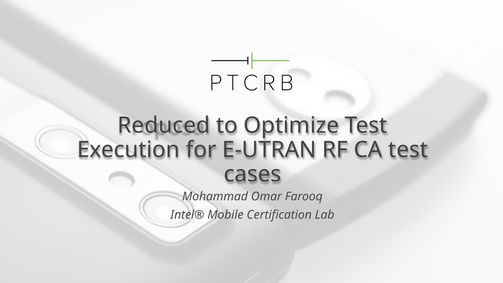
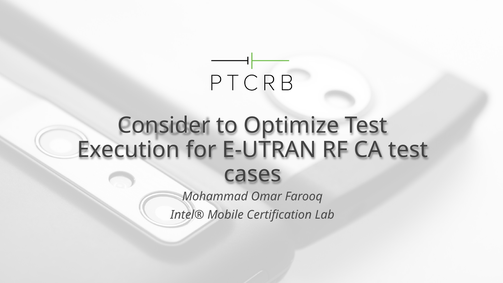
Reduced: Reduced -> Consider
